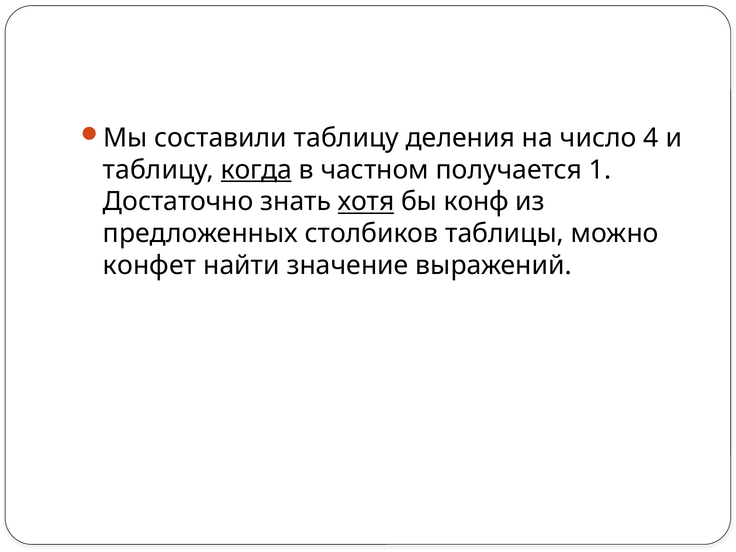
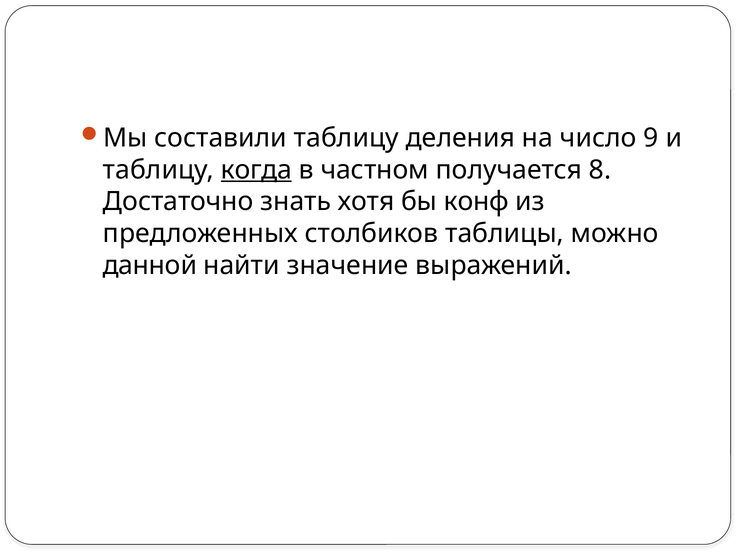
4: 4 -> 9
1: 1 -> 8
хотя underline: present -> none
конфет: конфет -> данной
